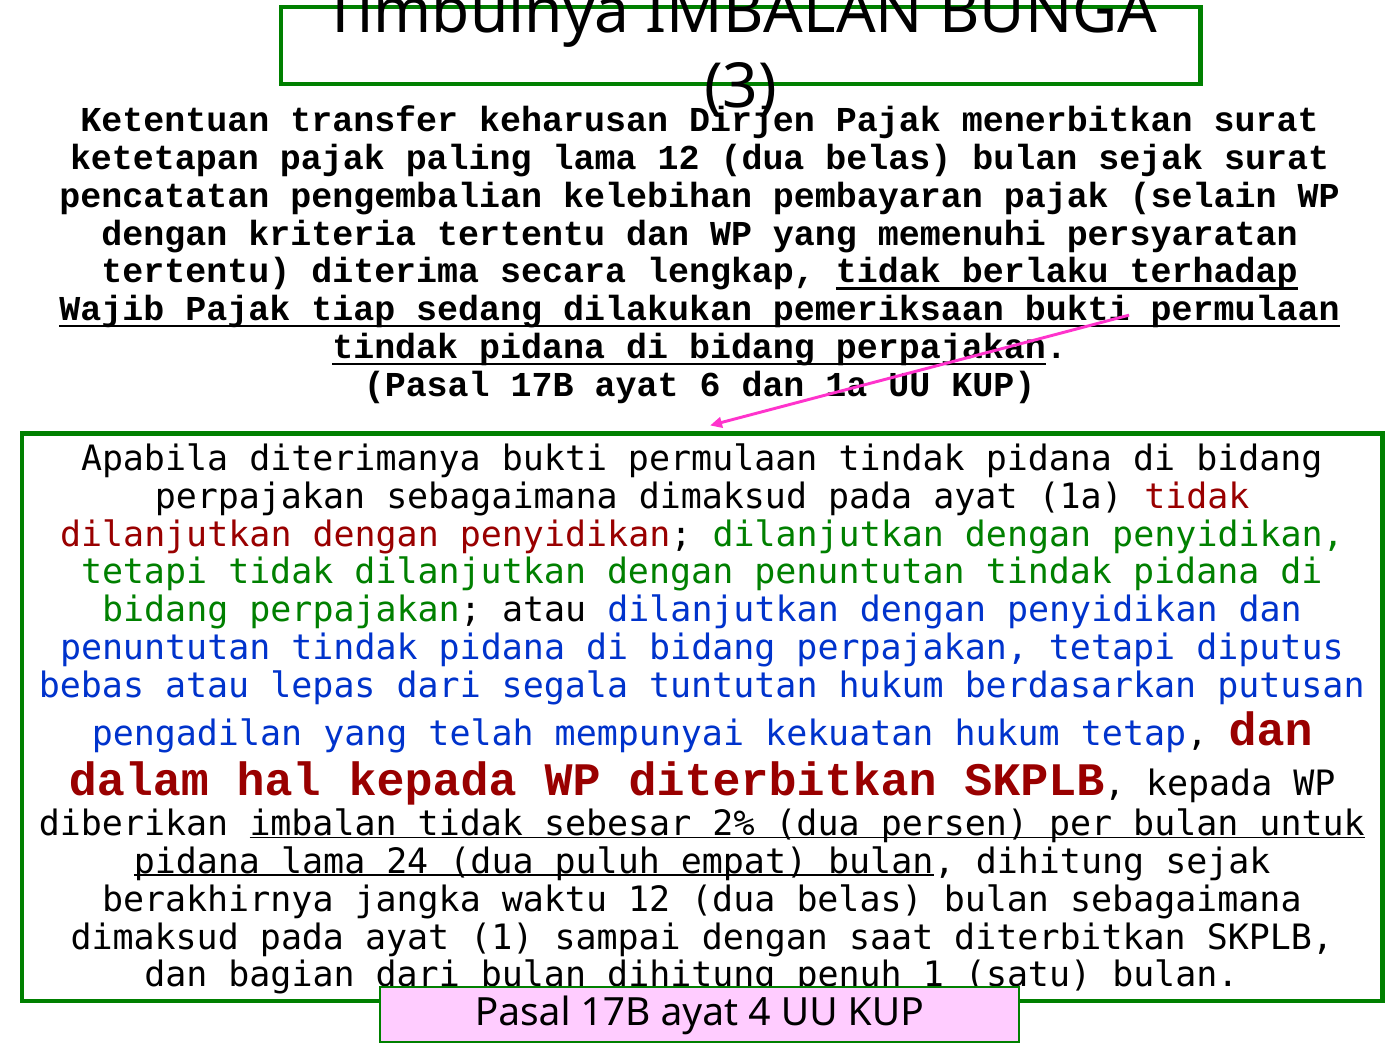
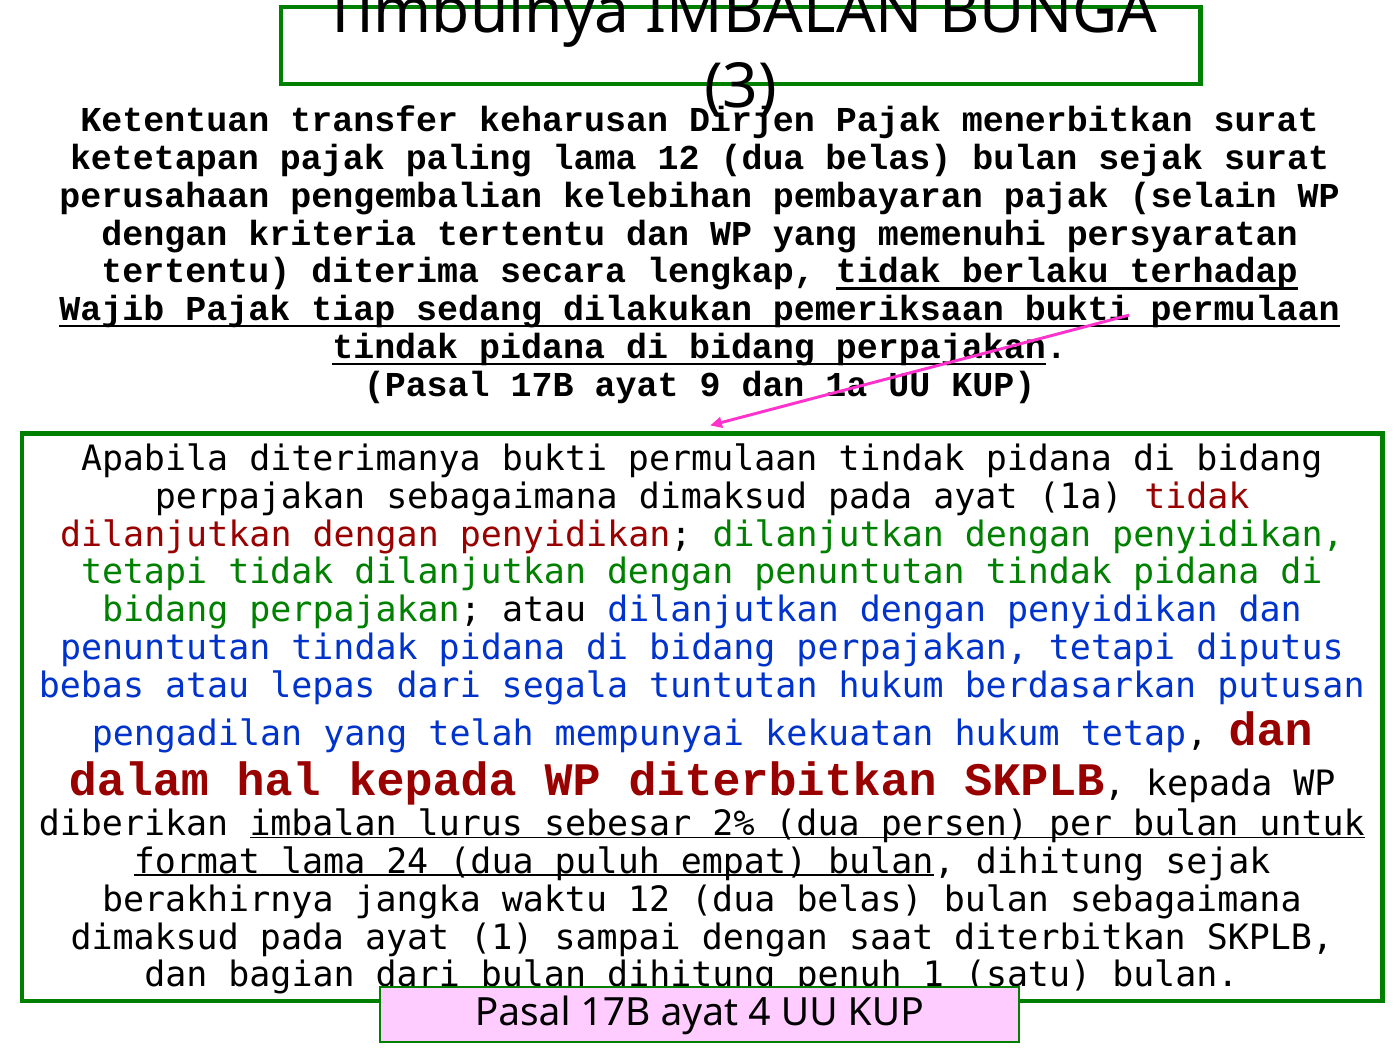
pencatatan: pencatatan -> perusahaan
6: 6 -> 9
imbalan tidak: tidak -> lurus
pidana at (197, 862): pidana -> format
